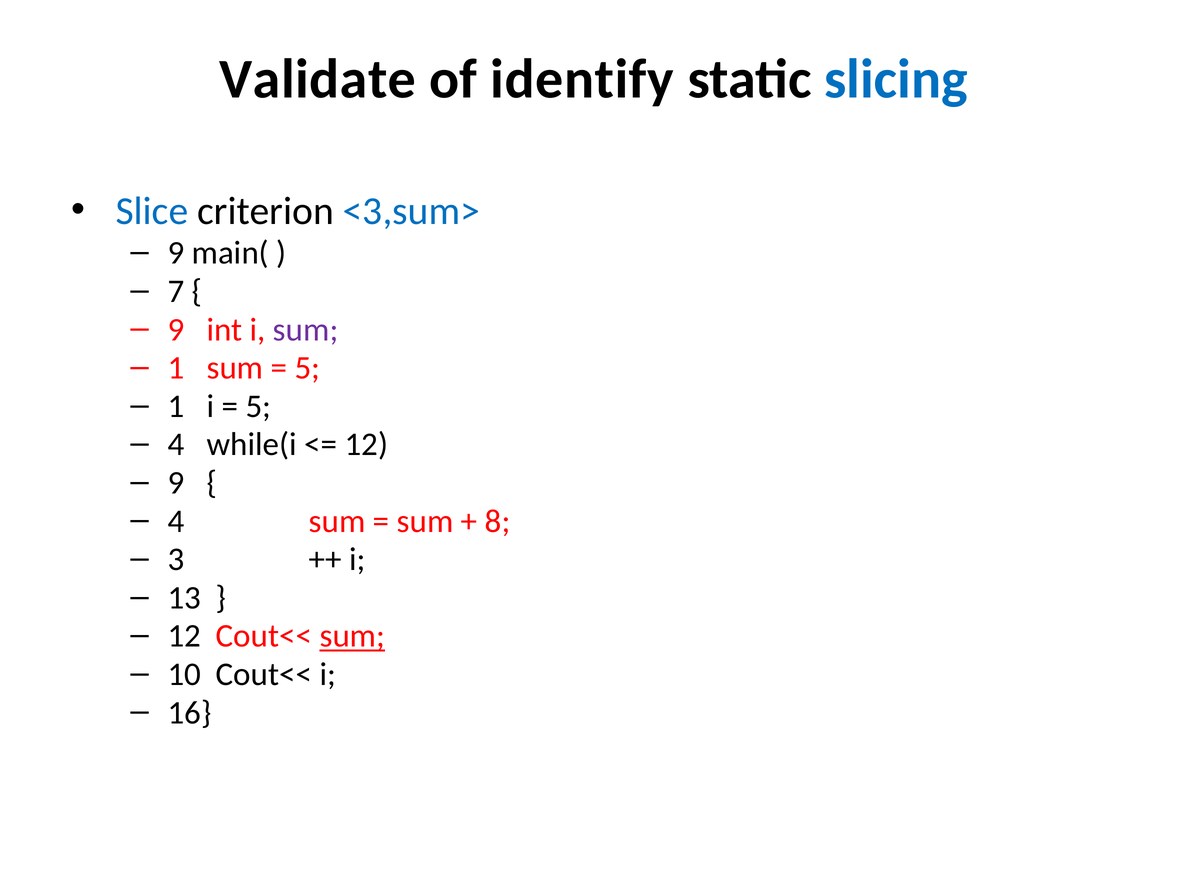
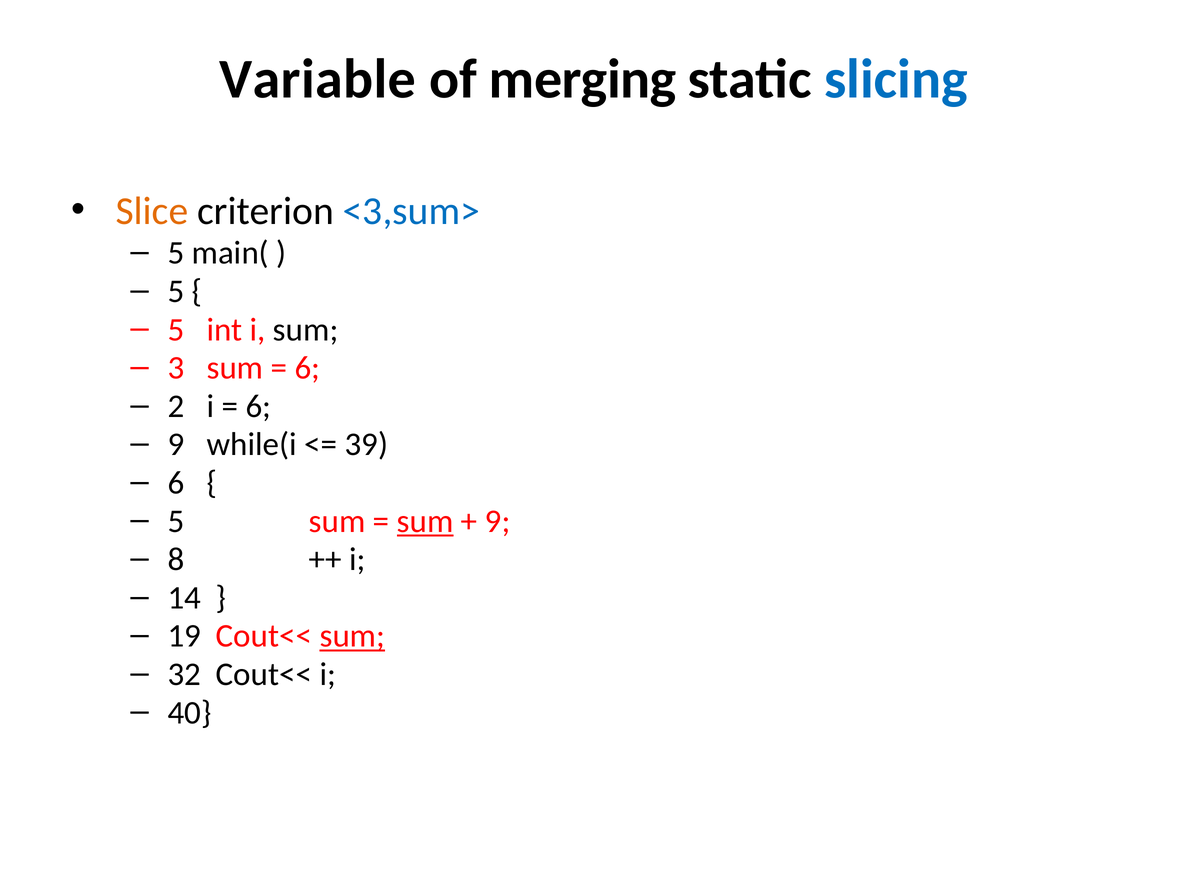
Validate: Validate -> Variable
identify: identify -> merging
Slice colour: blue -> orange
9 at (176, 253): 9 -> 5
7 at (176, 291): 7 -> 5
9 at (176, 330): 9 -> 5
sum at (306, 330) colour: purple -> black
1 at (176, 368): 1 -> 3
5 at (308, 368): 5 -> 6
1 at (176, 406): 1 -> 2
5 at (258, 406): 5 -> 6
4 at (176, 445): 4 -> 9
12 at (366, 445): 12 -> 39
9 at (176, 483): 9 -> 6
4 at (176, 521): 4 -> 5
sum at (425, 521) underline: none -> present
8 at (498, 521): 8 -> 9
3: 3 -> 8
13: 13 -> 14
12 at (184, 636): 12 -> 19
10: 10 -> 32
16: 16 -> 40
